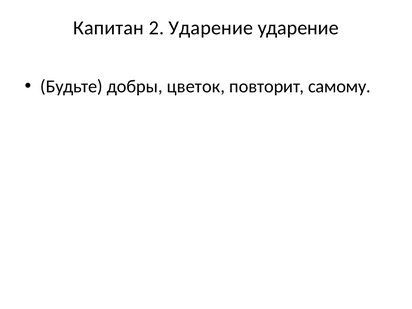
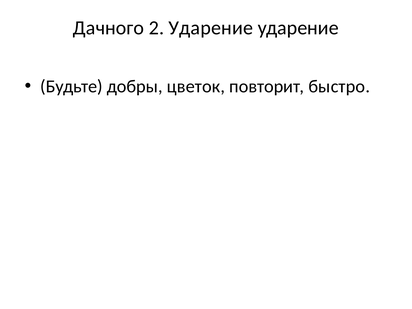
Капитан: Капитан -> Дачного
самому: самому -> быстро
